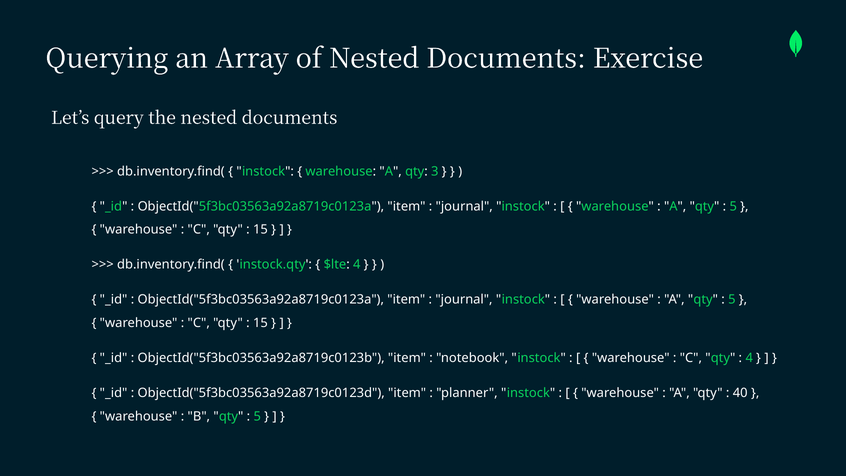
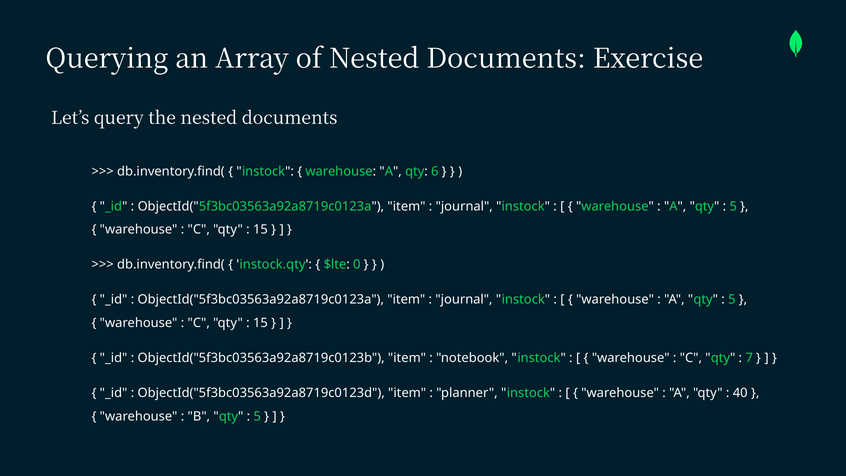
3: 3 -> 6
$lte 4: 4 -> 0
4 at (749, 358): 4 -> 7
